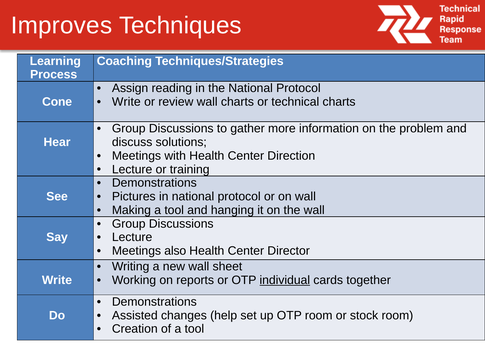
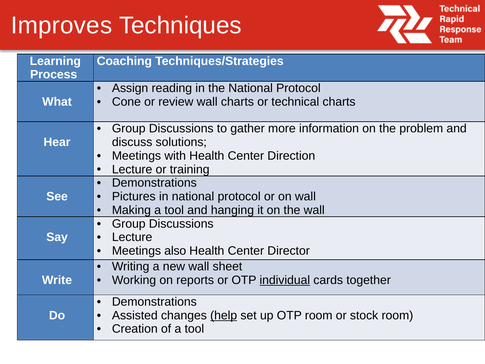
Cone: Cone -> What
Write at (126, 102): Write -> Cone
help underline: none -> present
